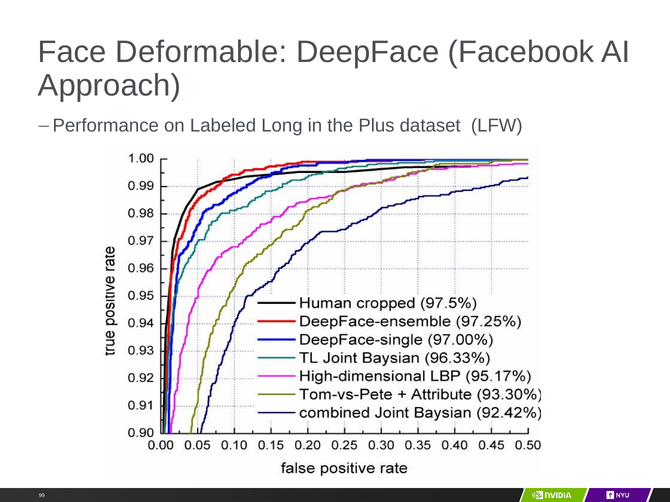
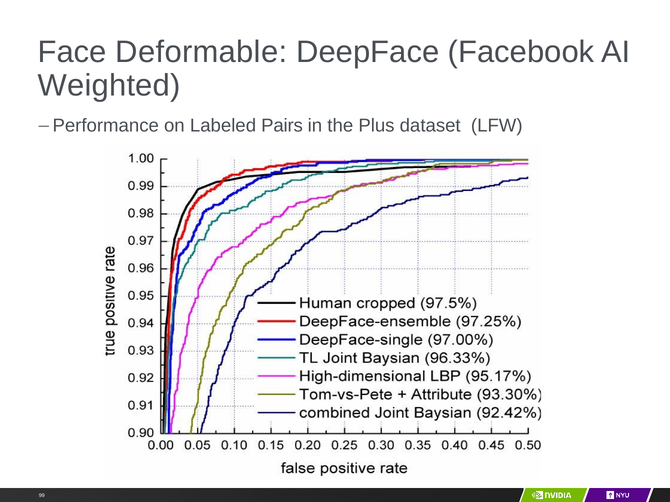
Approach: Approach -> Weighted
Long: Long -> Pairs
